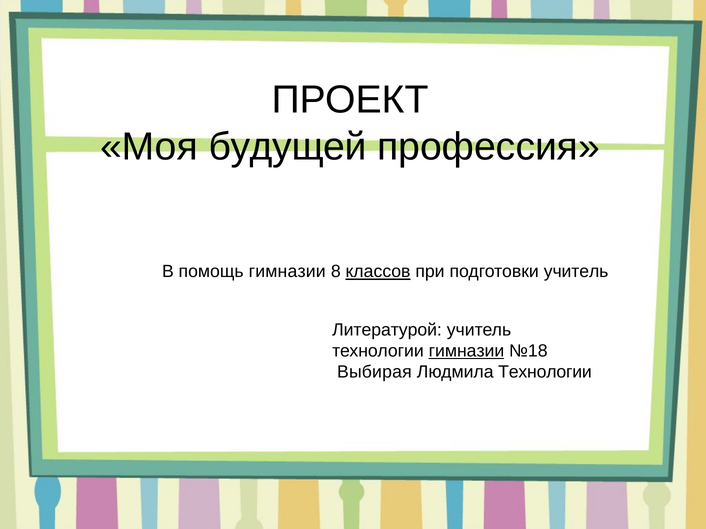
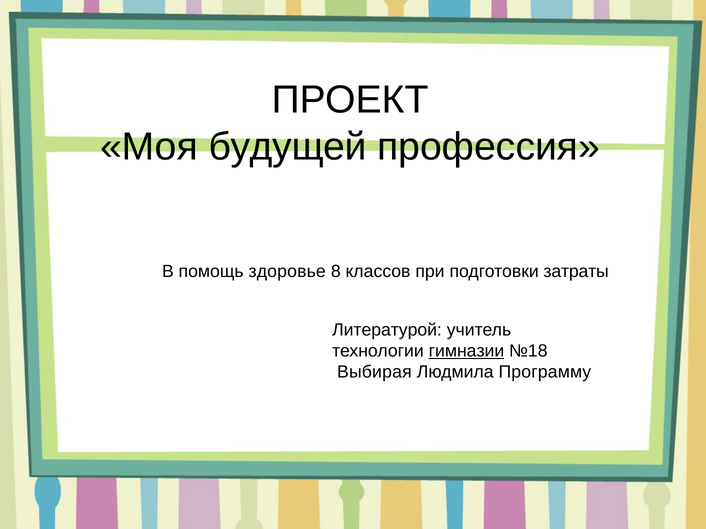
помощь гимназии: гимназии -> здоровье
классов underline: present -> none
подготовки учитель: учитель -> затраты
Людмила Технологии: Технологии -> Программу
